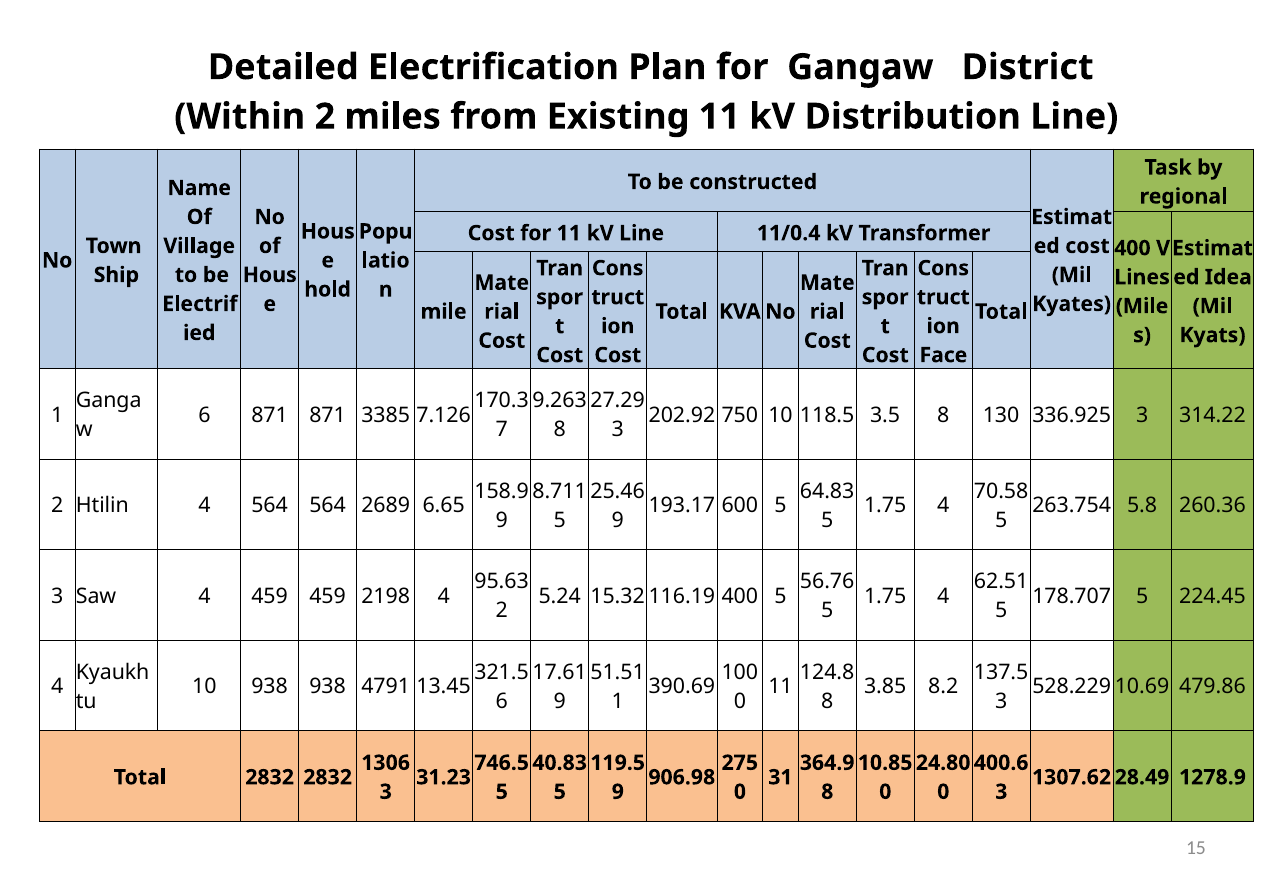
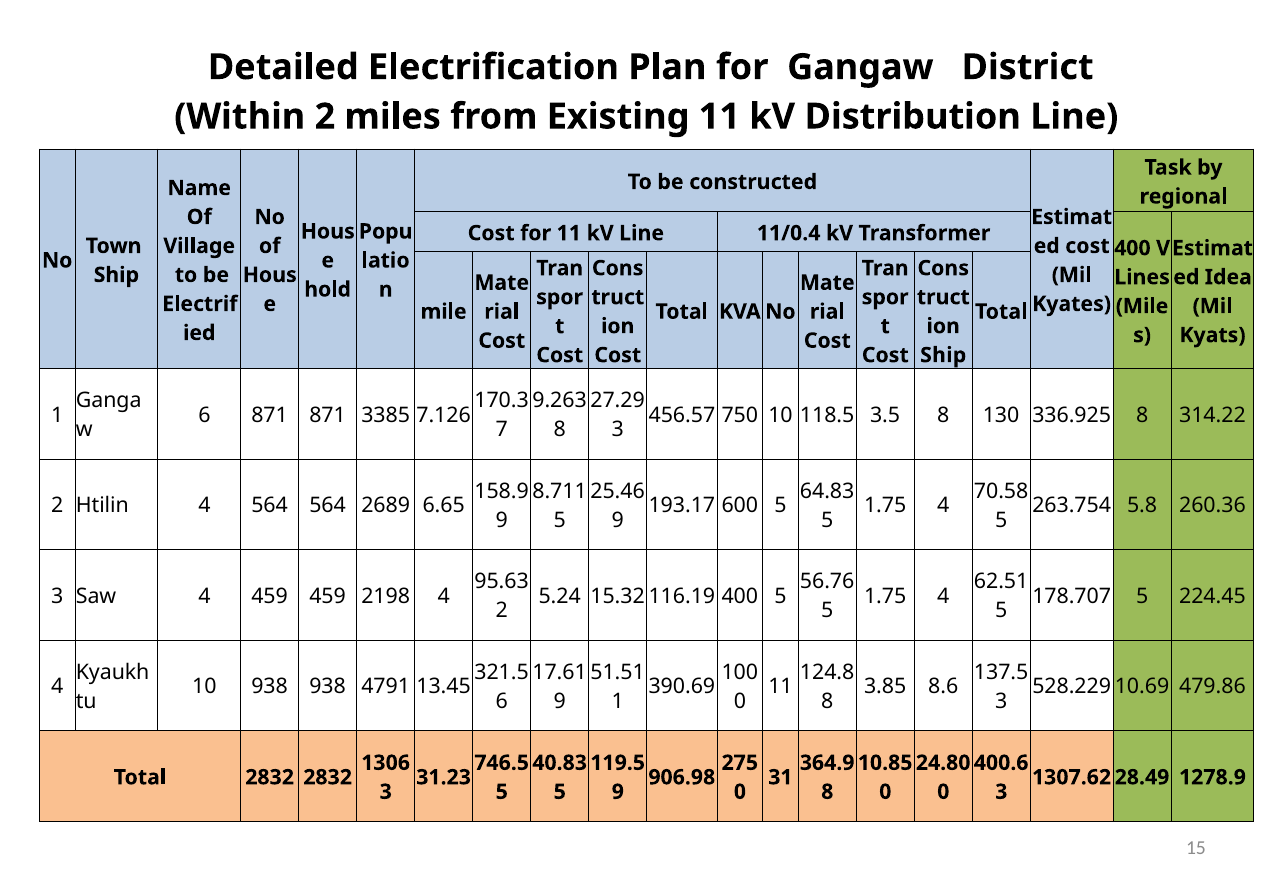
Face at (943, 355): Face -> Ship
202.92: 202.92 -> 456.57
336.925 3: 3 -> 8
8.2: 8.2 -> 8.6
